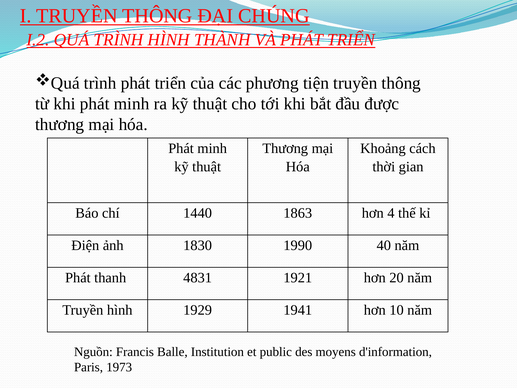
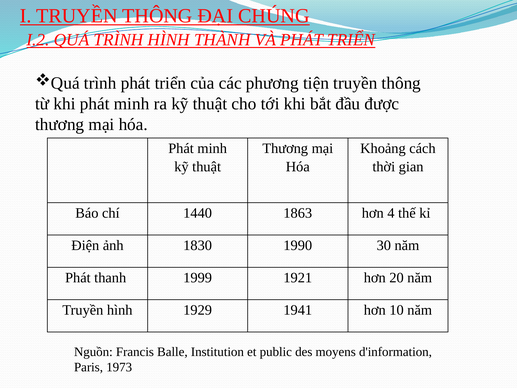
40: 40 -> 30
4831: 4831 -> 1999
